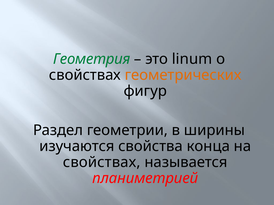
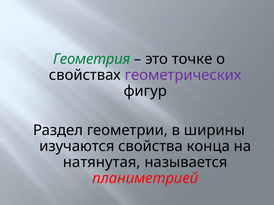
linum: linum -> точке
геометрических colour: orange -> purple
свойствах at (102, 163): свойствах -> натянутая
